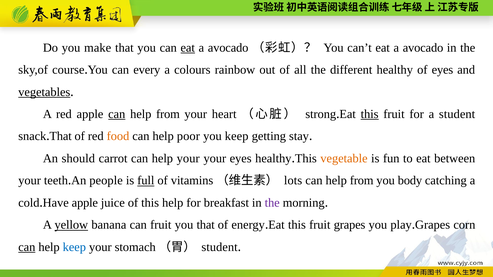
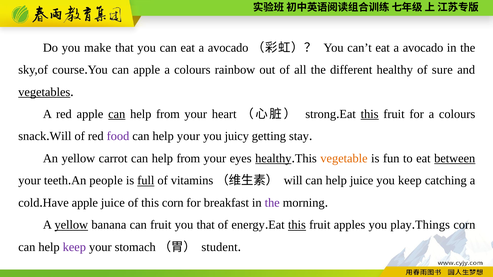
eat at (188, 48) underline: present -> none
can every: every -> apple
of eyes: eyes -> sure
for a student: student -> colours
That at (61, 136): That -> Will
food colour: orange -> purple
help poor: poor -> your
you keep: keep -> juicy
An should: should -> yellow
carrot can help your: your -> from
healthy at (273, 159) underline: none -> present
between underline: none -> present
lots at (293, 181): lots -> will
from at (362, 181): from -> juice
you body: body -> keep
this help: help -> corn
this at (297, 225) underline: none -> present
fruit grapes: grapes -> apples
Grapes at (433, 225): Grapes -> Things
can at (27, 247) underline: present -> none
keep at (74, 247) colour: blue -> purple
